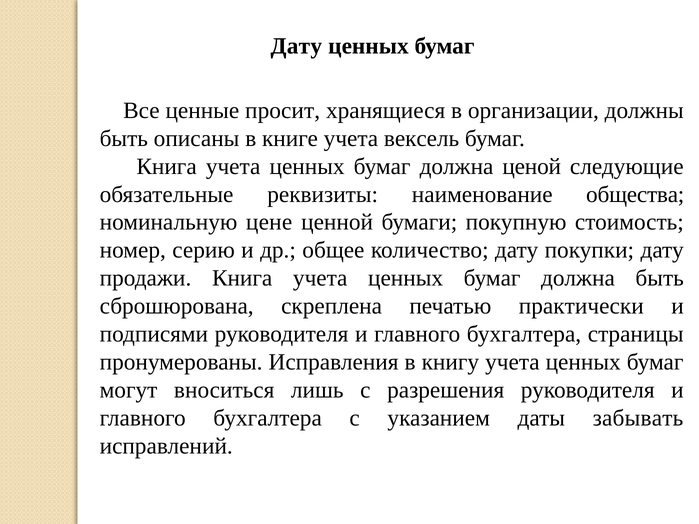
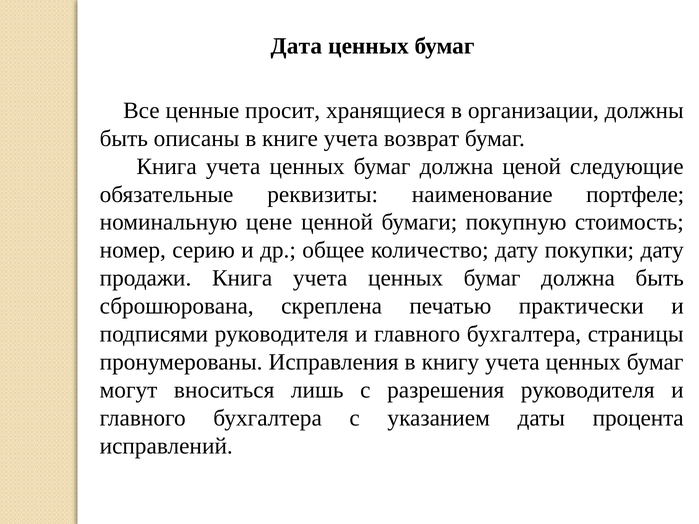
Дату at (296, 46): Дату -> Дата
вексель: вексель -> возврат
общества: общества -> портфеле
забывать: забывать -> процента
